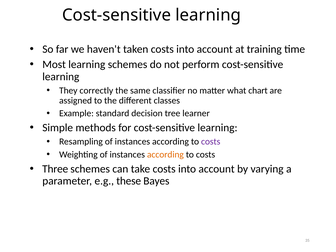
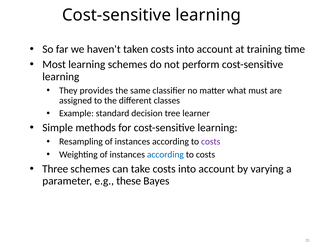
correctly: correctly -> provides
chart: chart -> must
according at (165, 154) colour: orange -> blue
